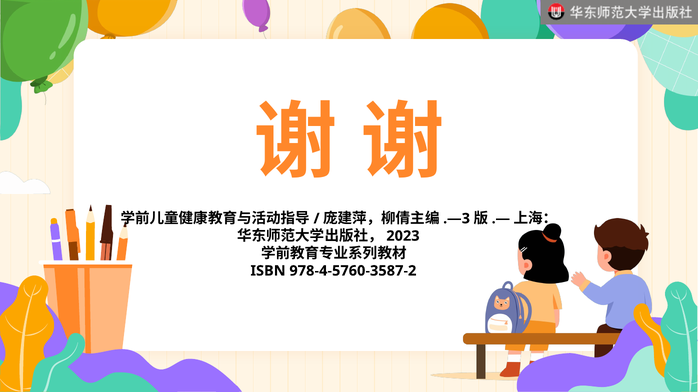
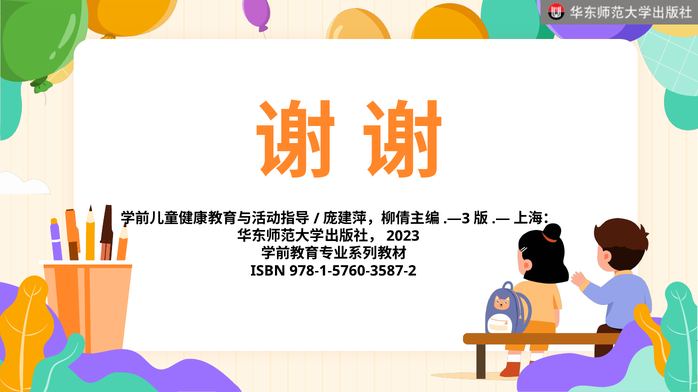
978-4-5760-3587-2: 978-4-5760-3587-2 -> 978-1-5760-3587-2
